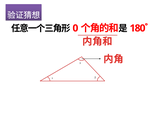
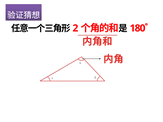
0 at (75, 28): 0 -> 2
